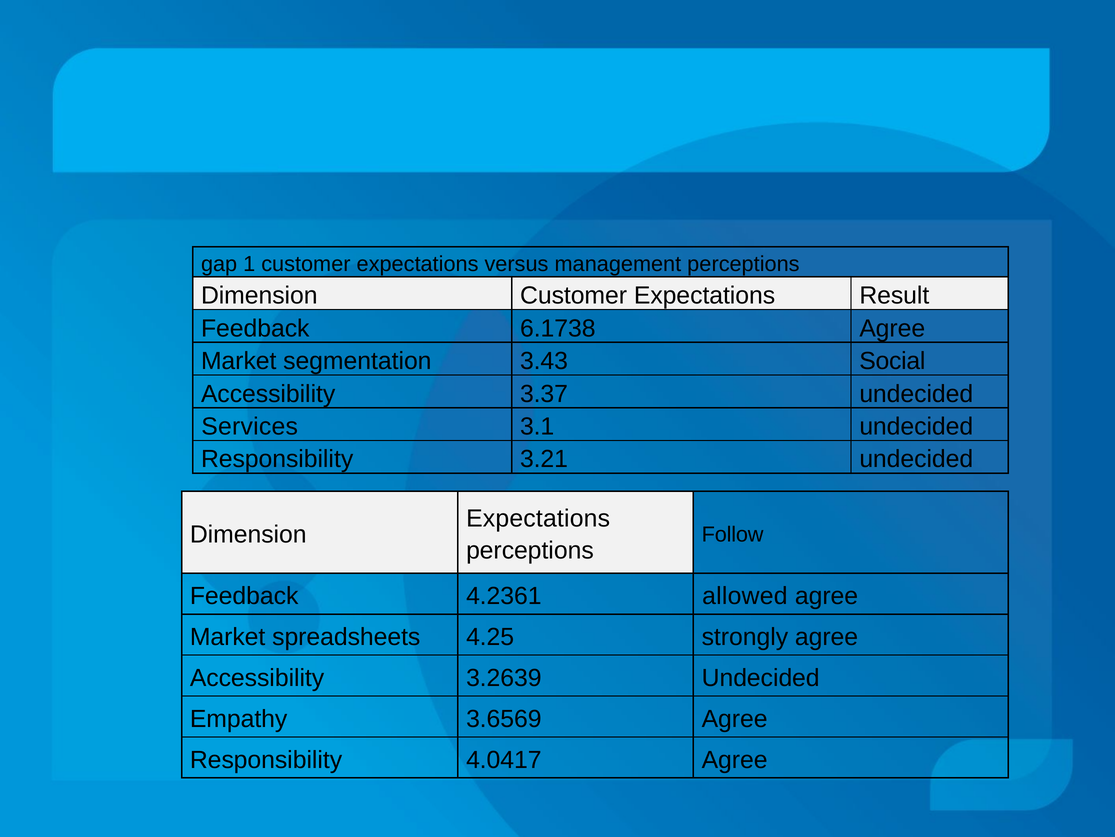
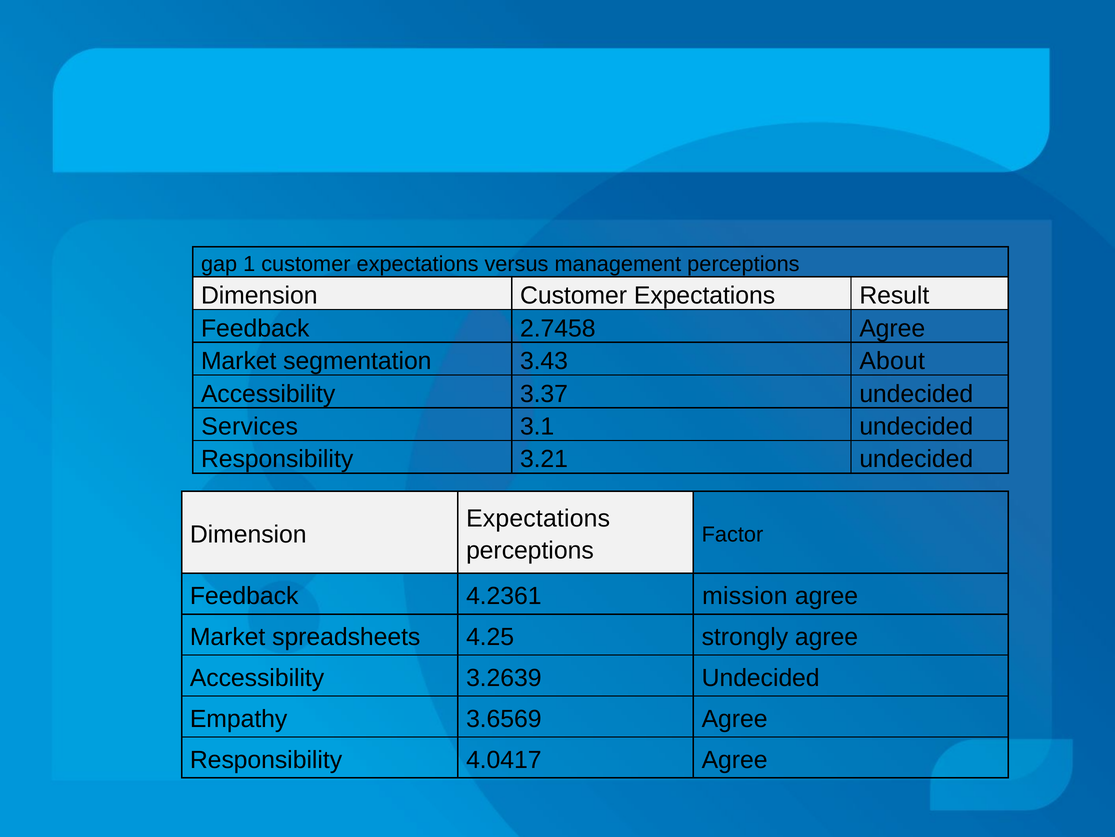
6.1738: 6.1738 -> 2.7458
Social: Social -> About
Follow: Follow -> Factor
allowed: allowed -> mission
